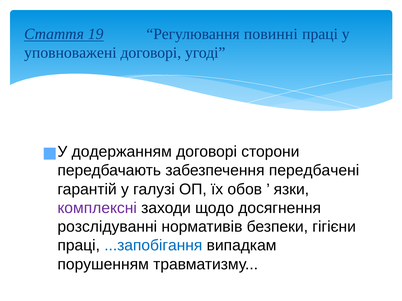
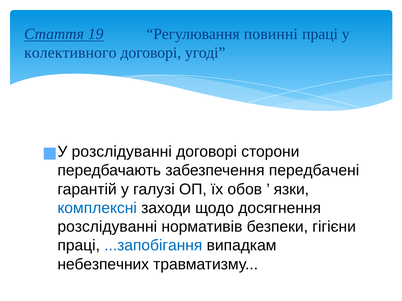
уповноважені: уповноважені -> колективного
У додержанням: додержанням -> розслідуванні
комплексні colour: purple -> blue
порушенням: порушенням -> небезпечних
